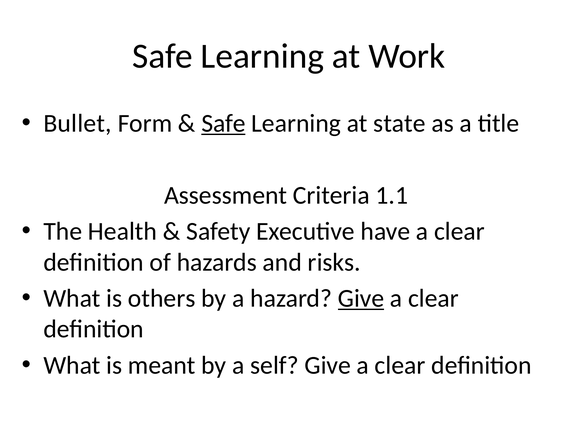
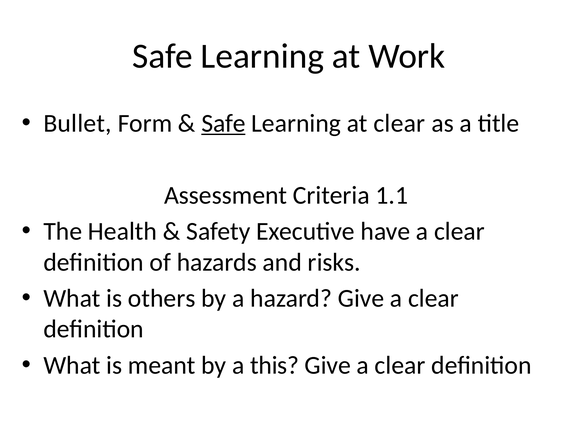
at state: state -> clear
Give at (361, 298) underline: present -> none
self: self -> this
